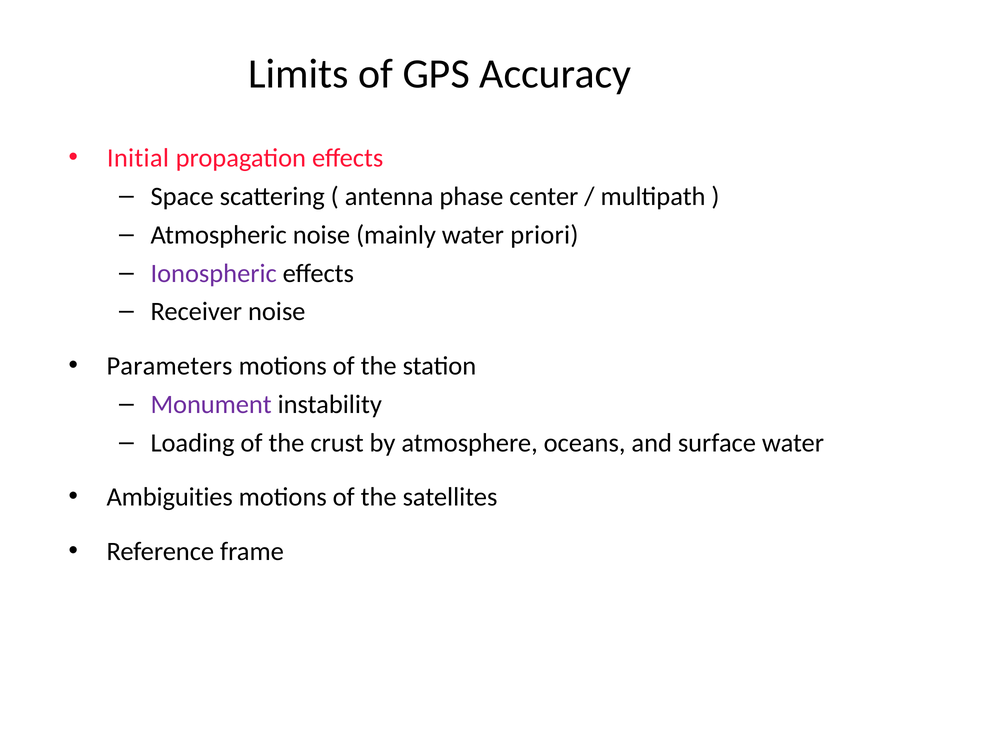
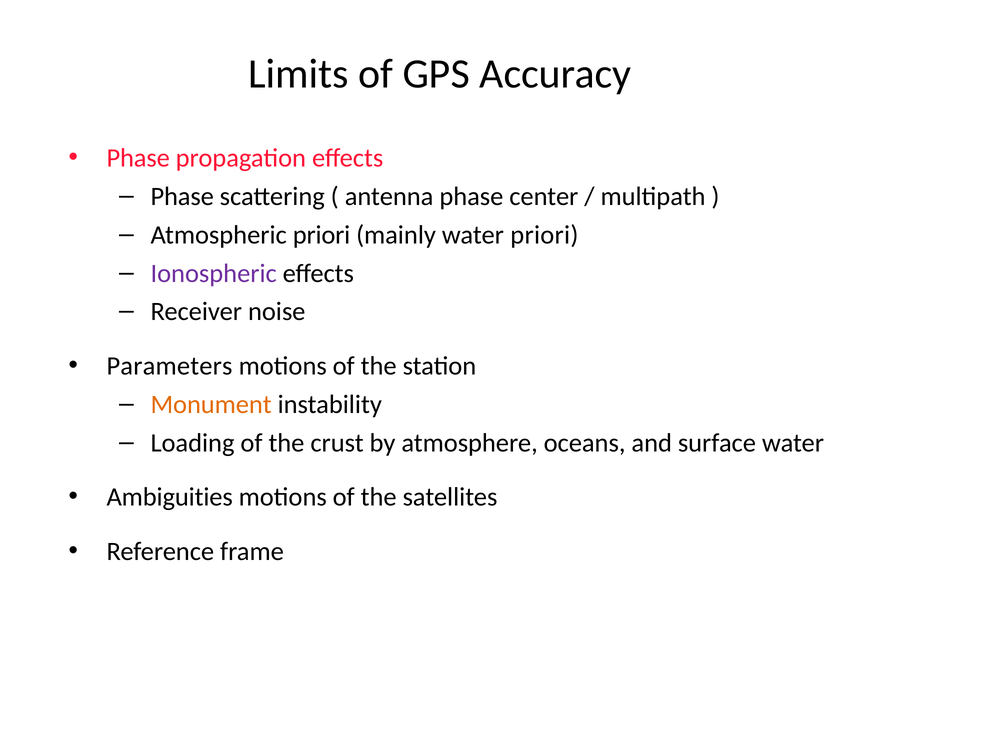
Initial at (138, 158): Initial -> Phase
Space at (182, 197): Space -> Phase
Atmospheric noise: noise -> priori
Monument colour: purple -> orange
